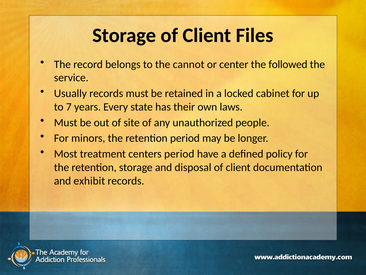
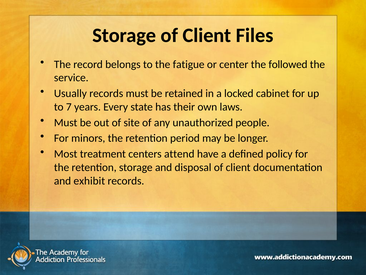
cannot: cannot -> fatigue
centers period: period -> attend
